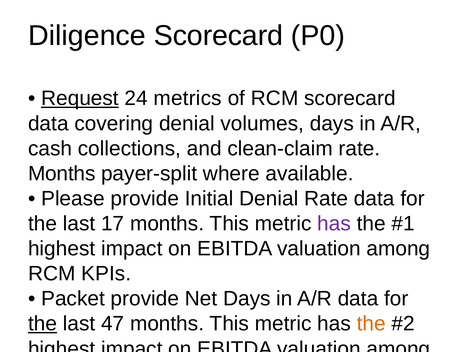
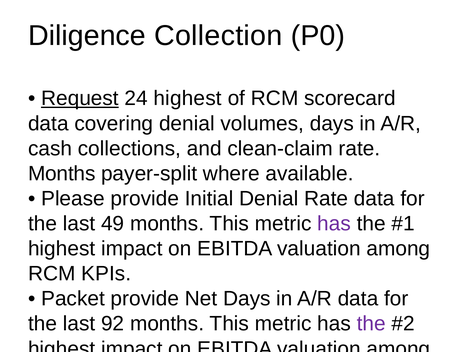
Diligence Scorecard: Scorecard -> Collection
24 metrics: metrics -> highest
17: 17 -> 49
the at (43, 324) underline: present -> none
47: 47 -> 92
the at (371, 324) colour: orange -> purple
